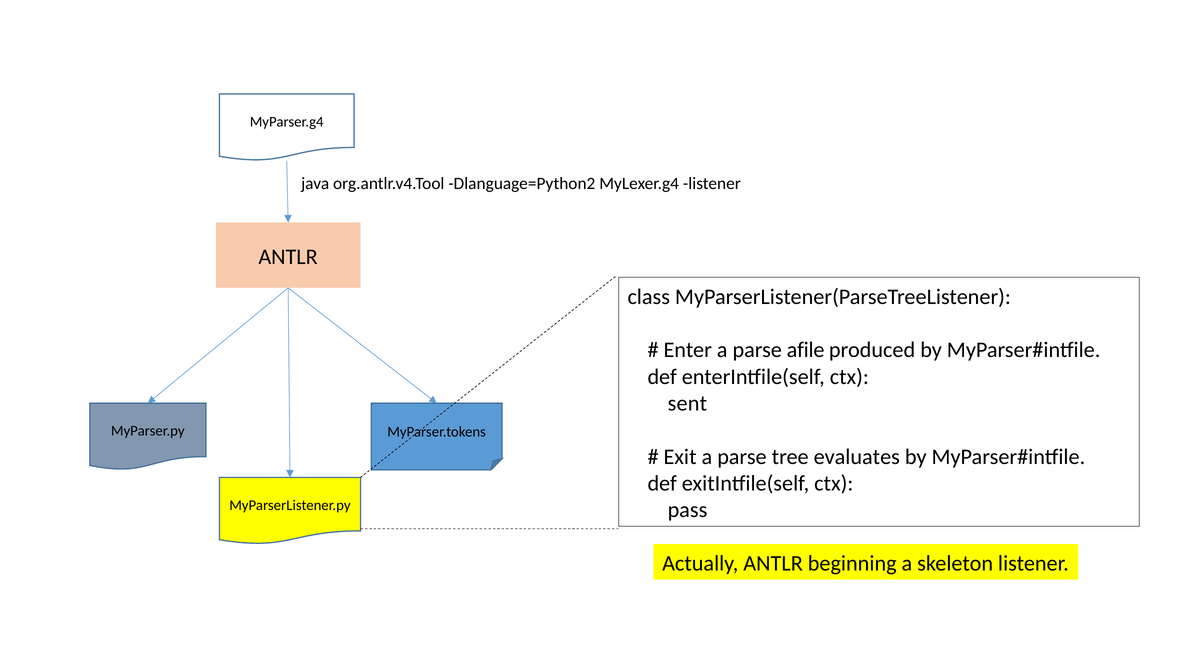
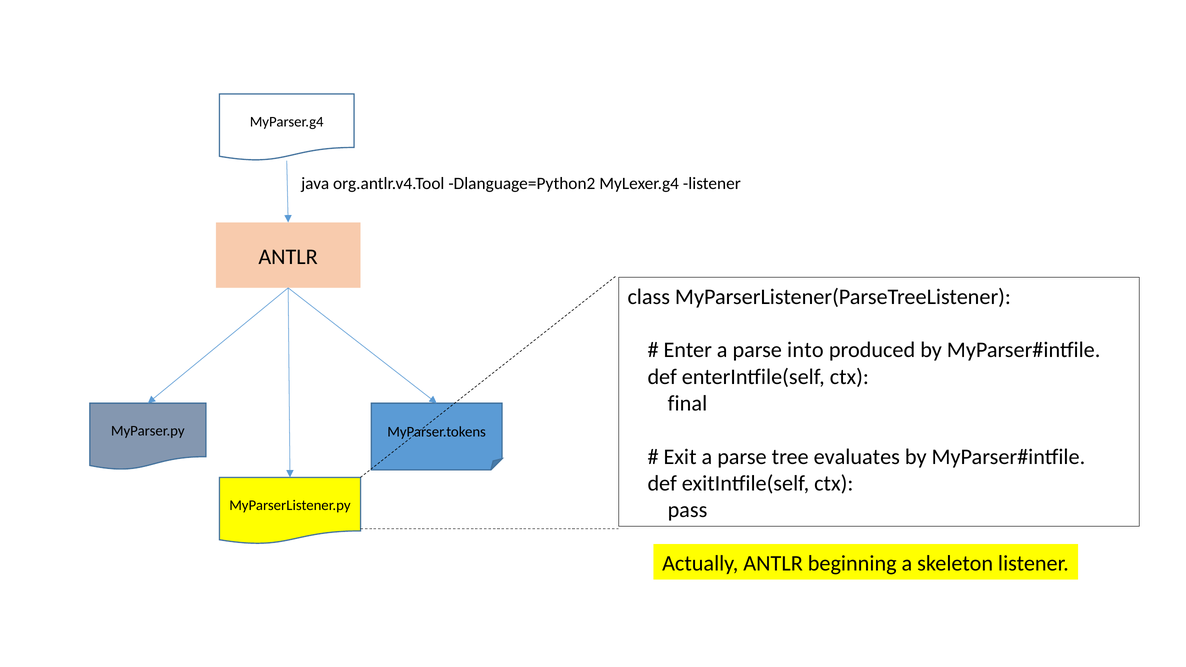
afile: afile -> into
sent: sent -> final
